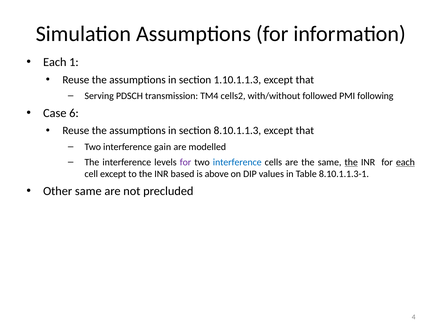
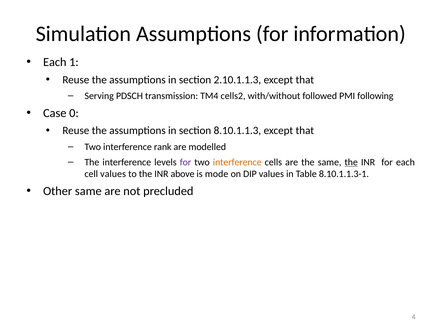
1.10.1.1.3: 1.10.1.1.3 -> 2.10.1.1.3
6: 6 -> 0
gain: gain -> rank
interference at (237, 162) colour: blue -> orange
each at (405, 162) underline: present -> none
cell except: except -> values
based: based -> above
above: above -> mode
